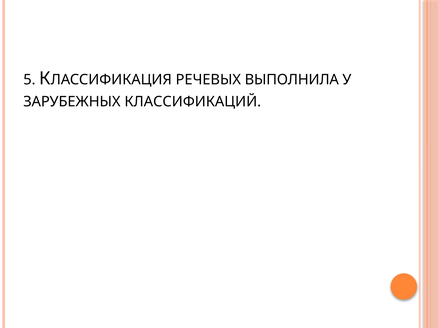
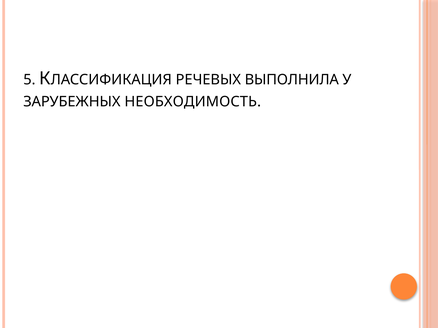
КЛАССИФИКАЦИЙ: КЛАССИФИКАЦИЙ -> НЕОБХОДИМОСТЬ
